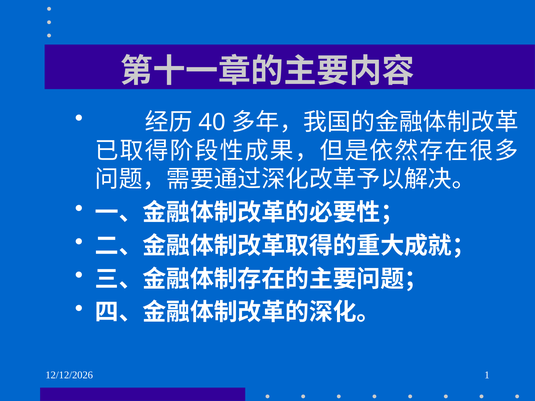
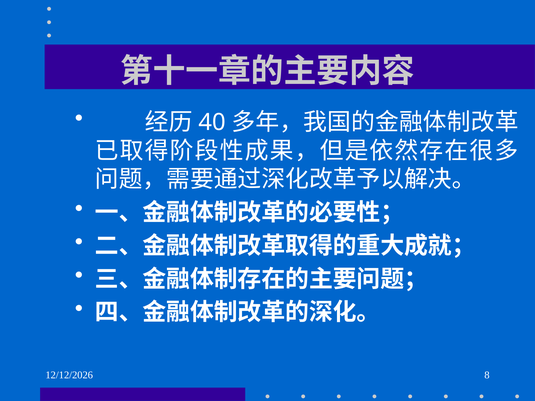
1: 1 -> 8
